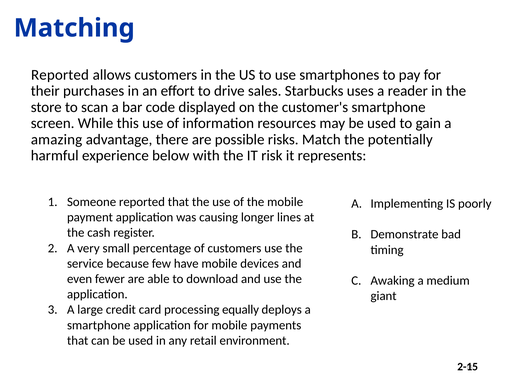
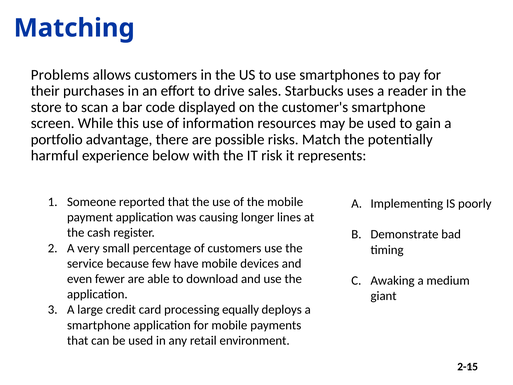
Reported at (60, 75): Reported -> Problems
amazing: amazing -> portfolio
